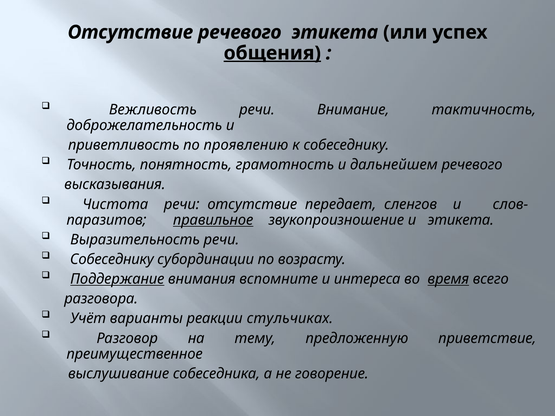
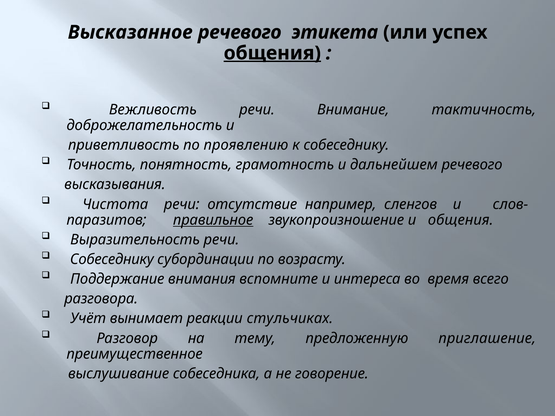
Отсутствие at (130, 32): Отсутствие -> Высказанное
передает: передает -> например
и этикета: этикета -> общения
Поддержание underline: present -> none
время underline: present -> none
варианты: варианты -> вынимает
приветствие: приветствие -> приглашение
